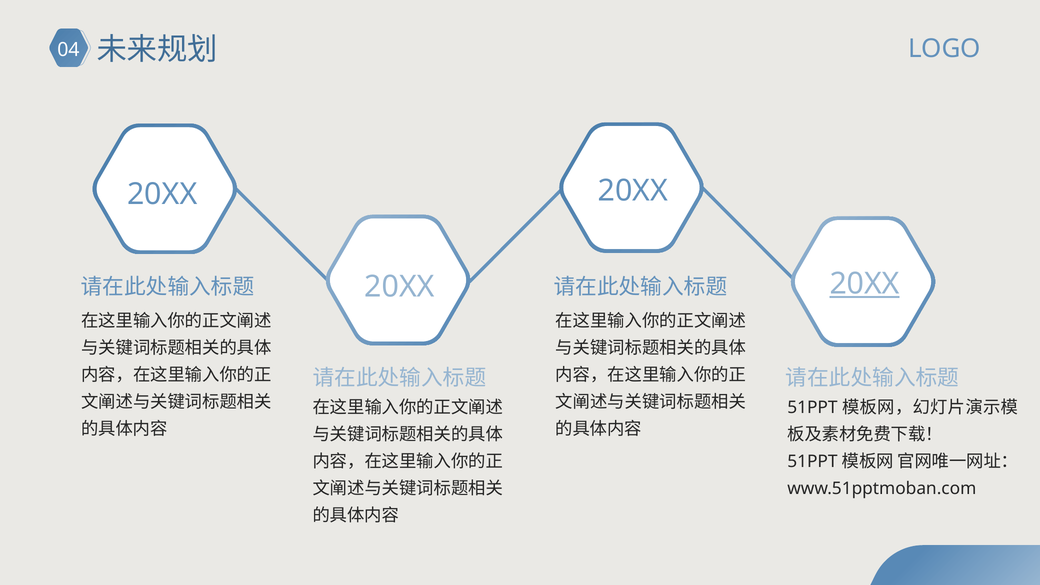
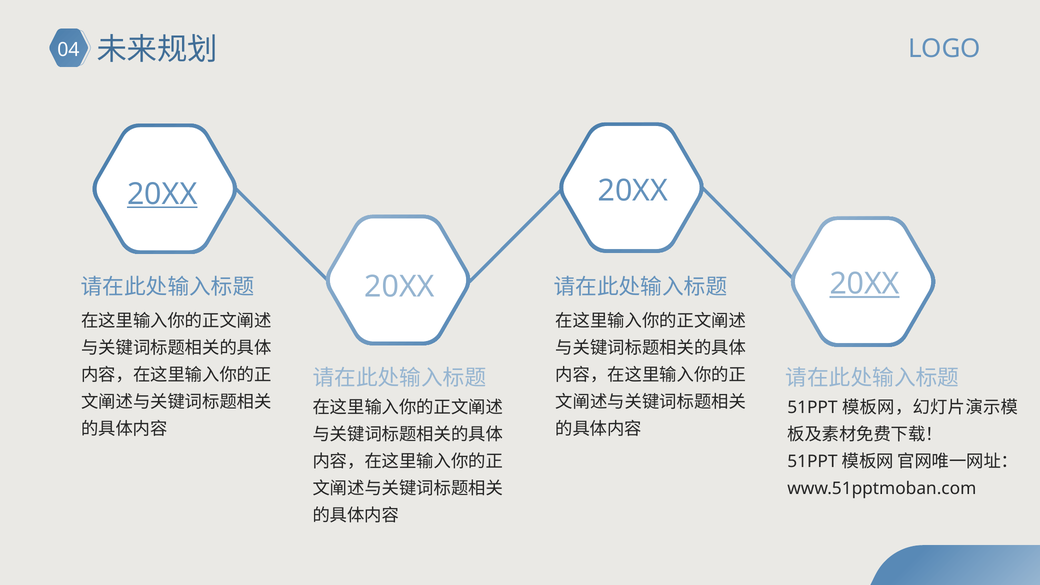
20XX at (162, 194) underline: none -> present
